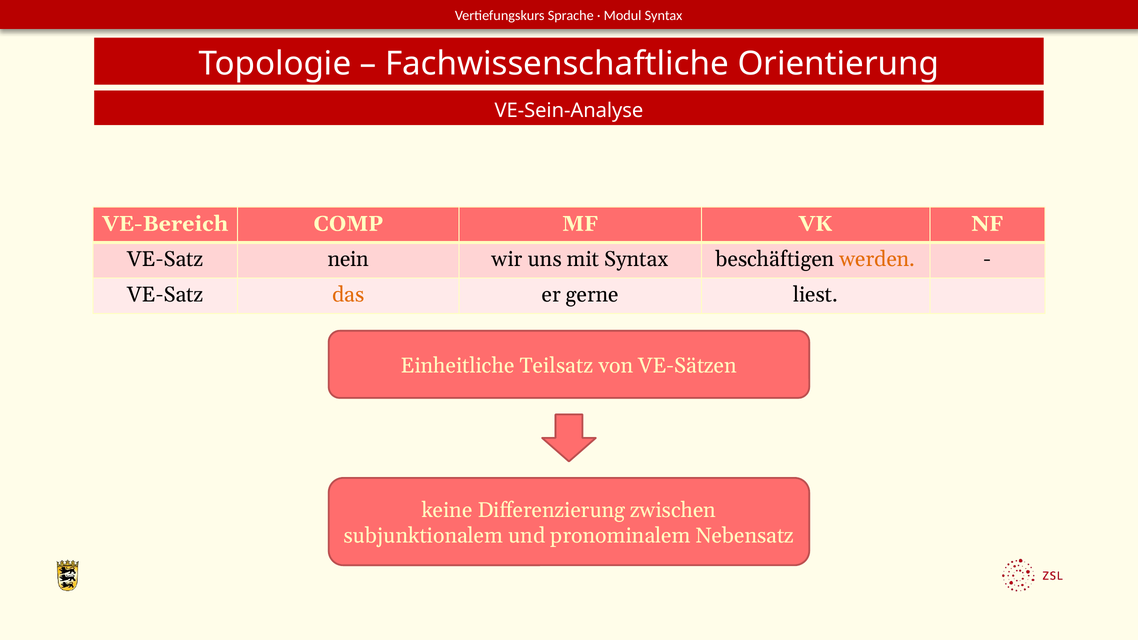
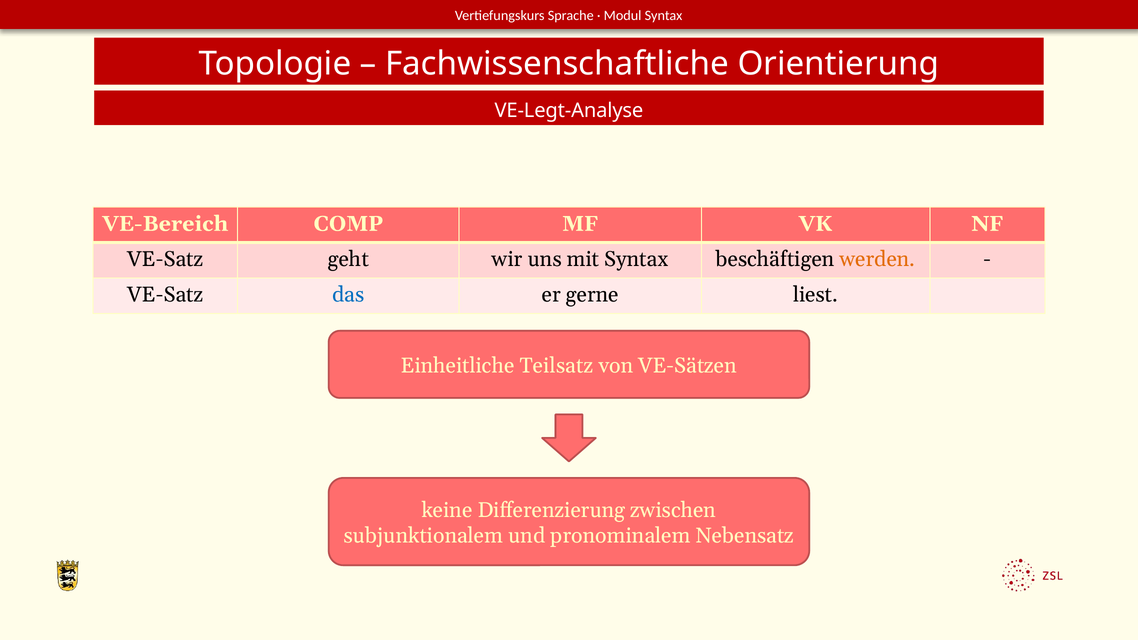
VE-Sein-Analyse: VE-Sein-Analyse -> VE-Legt-Analyse
nein: nein -> geht
das colour: orange -> blue
